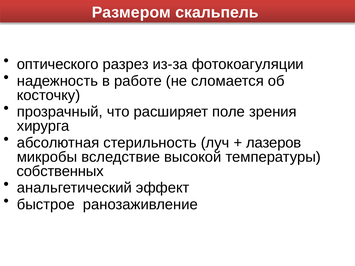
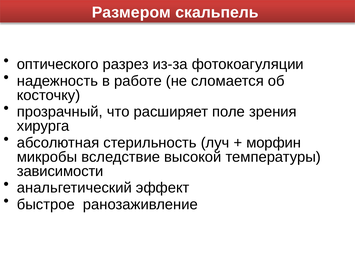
лазеров: лазеров -> морфин
собственных: собственных -> зависимости
